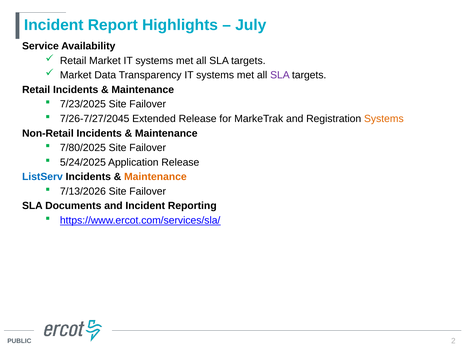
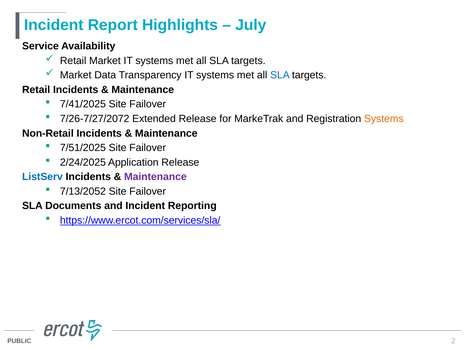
SLA at (280, 75) colour: purple -> blue
7/23/2025: 7/23/2025 -> 7/41/2025
7/26-7/27/2045: 7/26-7/27/2045 -> 7/26-7/27/2072
7/80/2025: 7/80/2025 -> 7/51/2025
5/24/2025: 5/24/2025 -> 2/24/2025
Maintenance at (155, 177) colour: orange -> purple
7/13/2026: 7/13/2026 -> 7/13/2052
